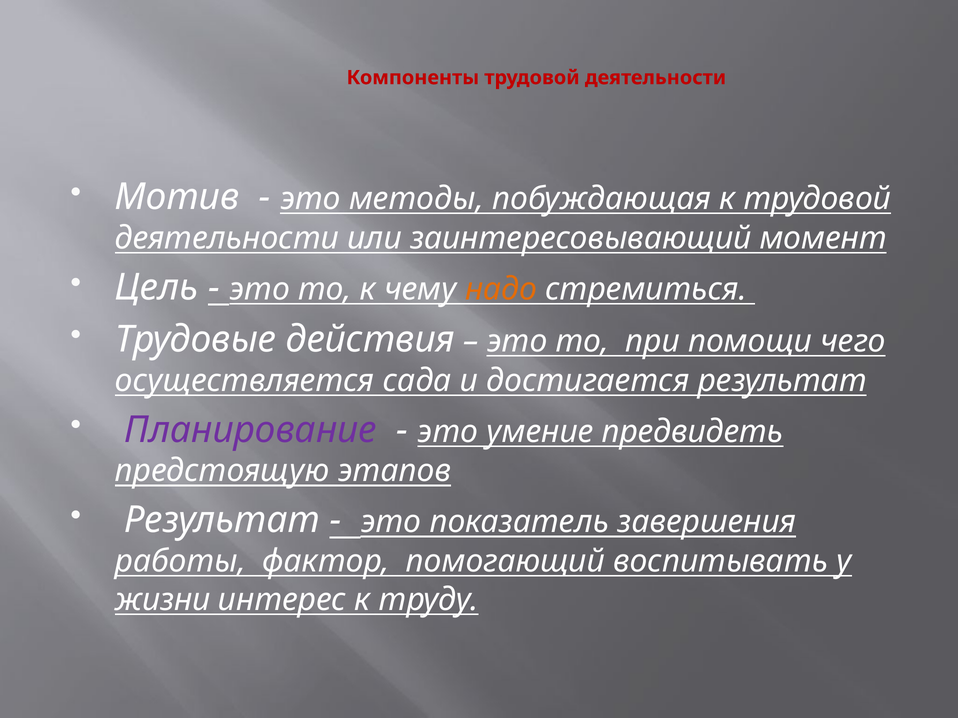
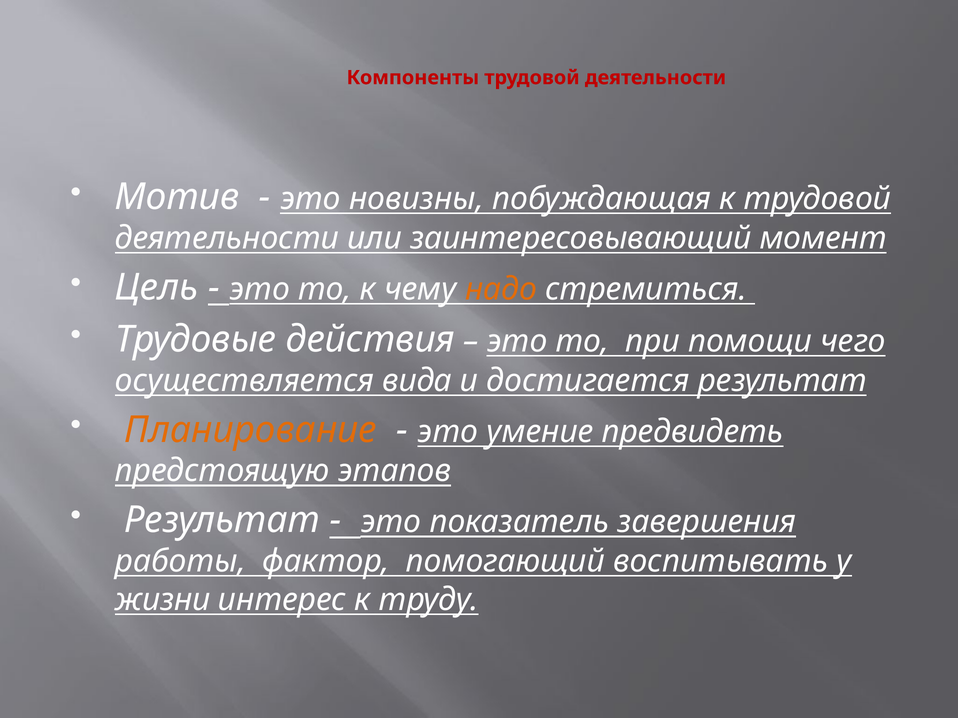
методы: методы -> новизны
сада: сада -> вида
Планирование colour: purple -> orange
